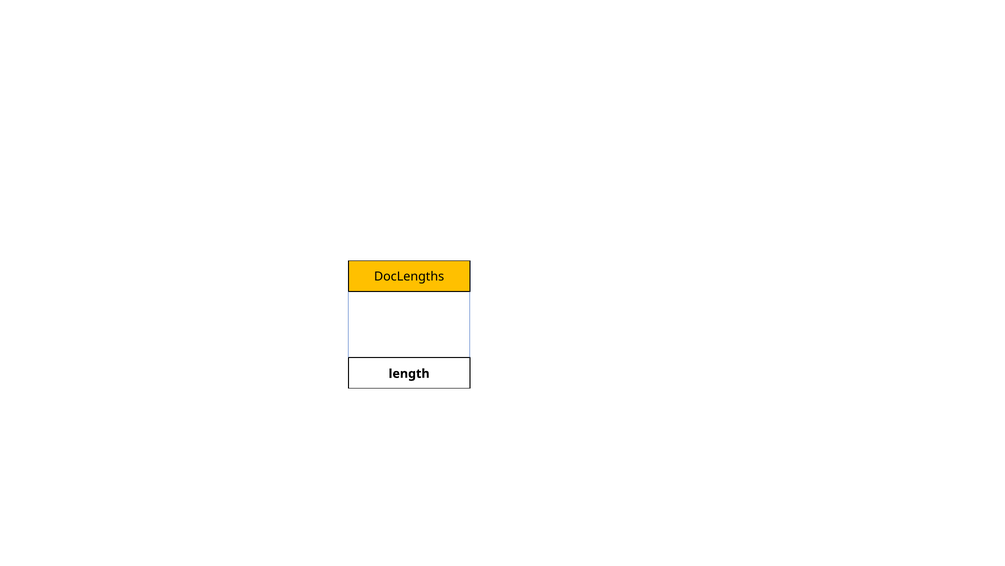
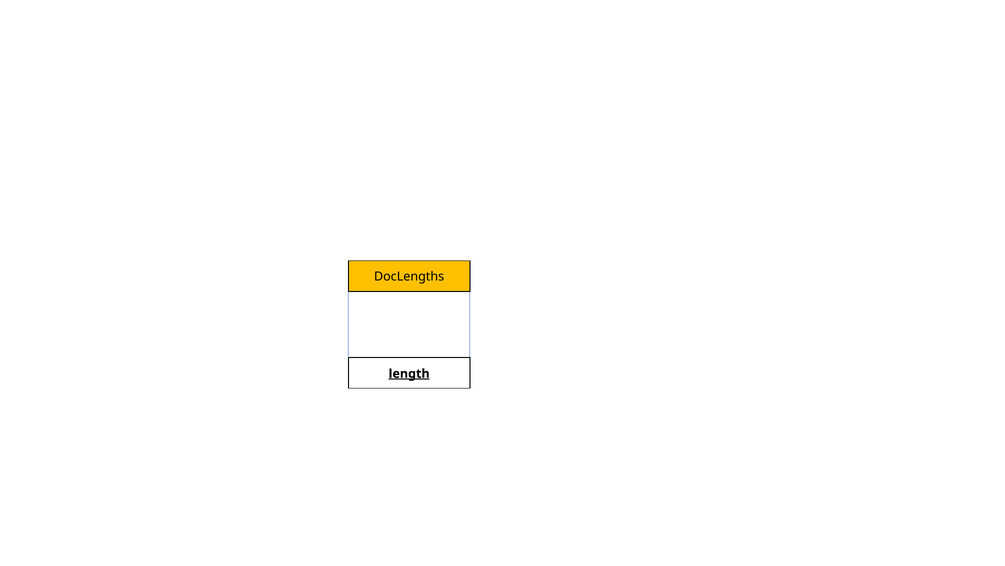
length underline: none -> present
